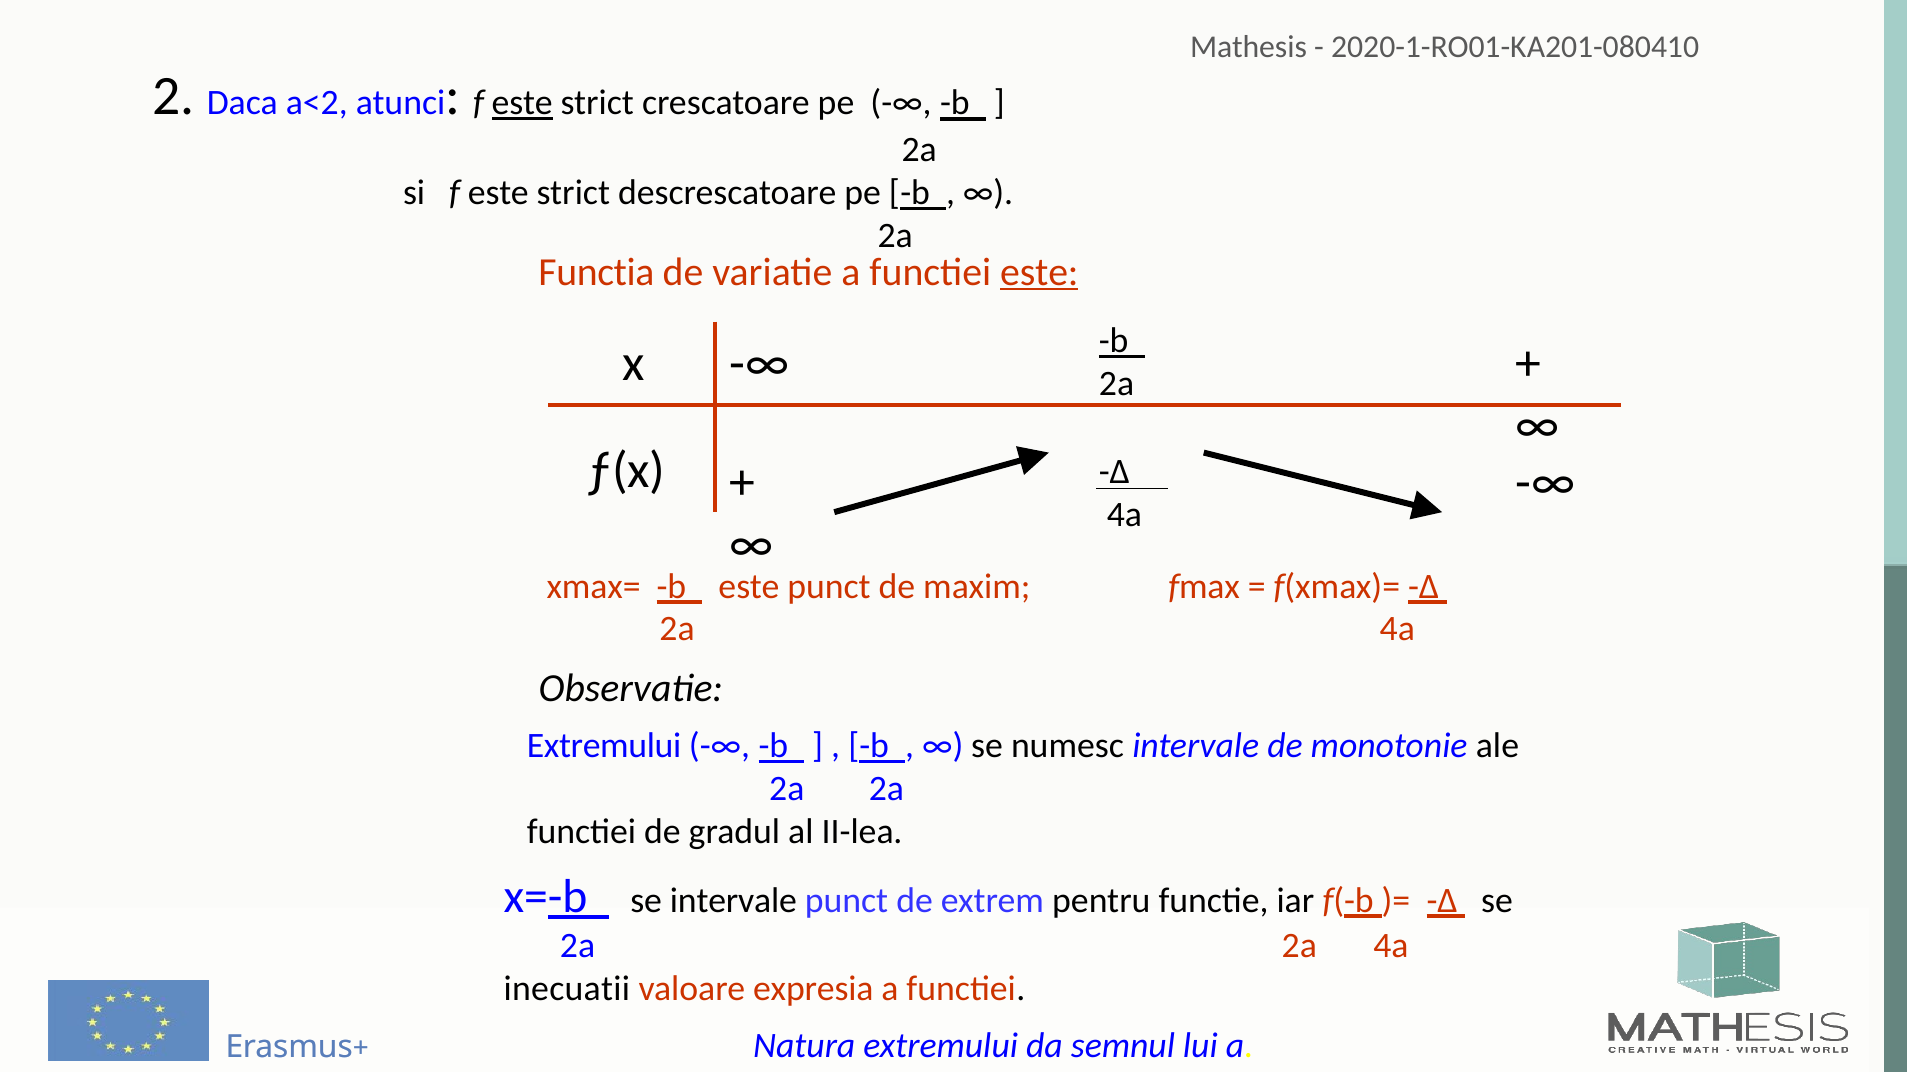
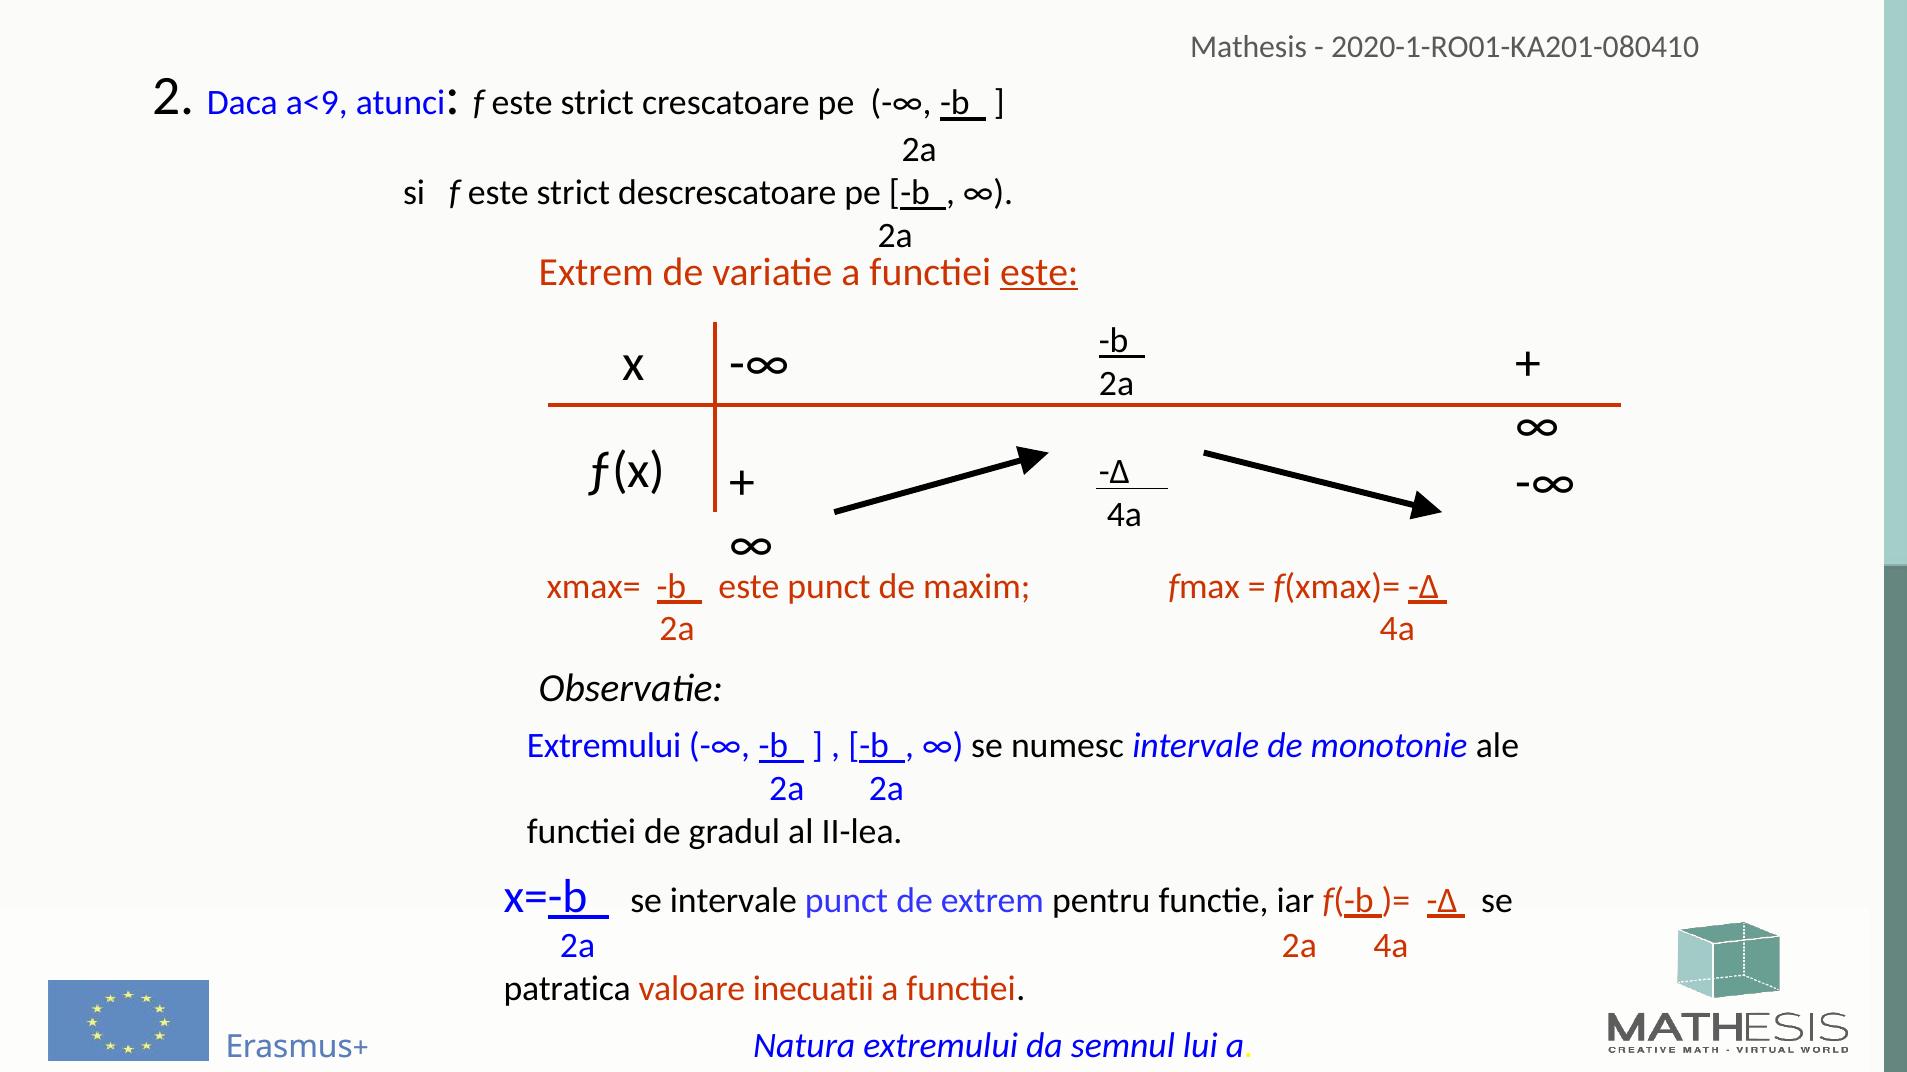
a<2: a<2 -> a<9
este at (522, 103) underline: present -> none
Functia at (596, 272): Functia -> Extrem
inecuatii: inecuatii -> patratica
expresia: expresia -> inecuatii
